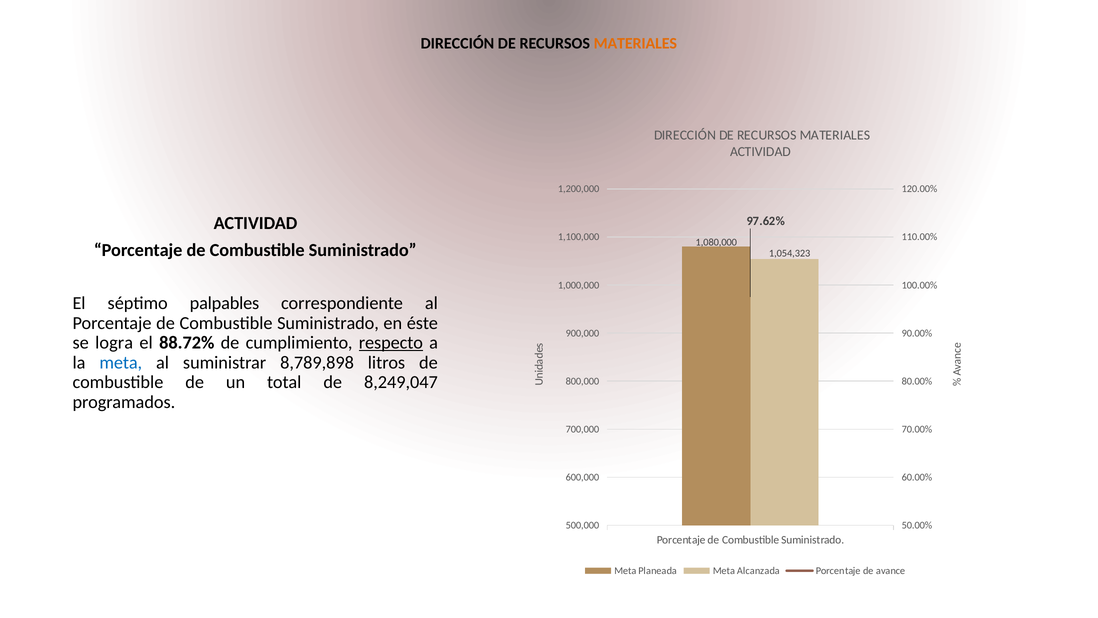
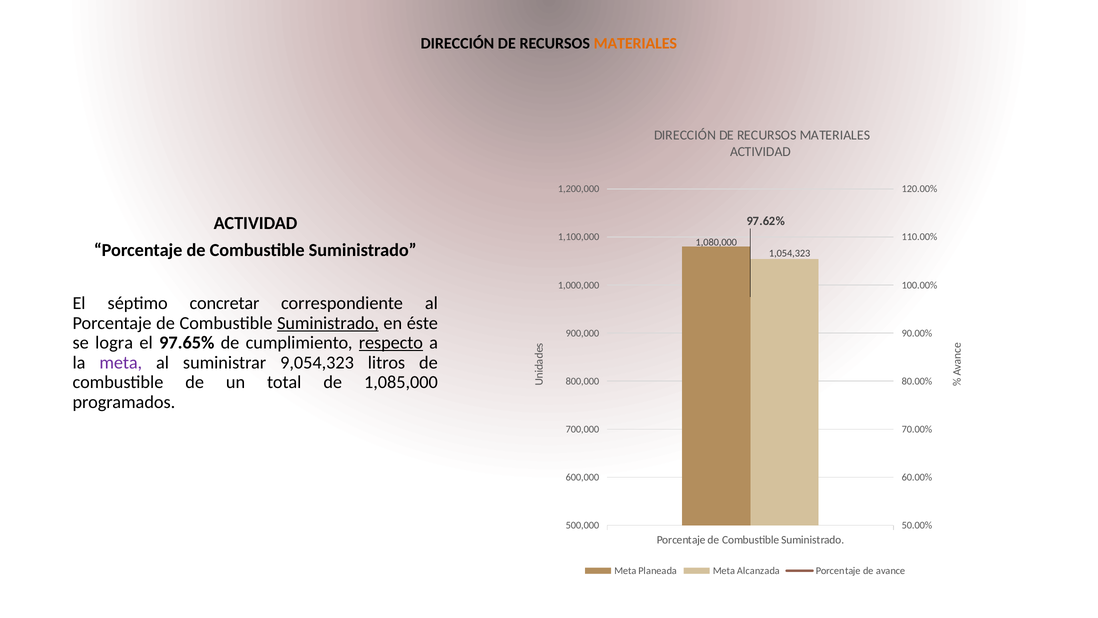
palpables: palpables -> concretar
Suministrado at (328, 323) underline: none -> present
88.72%: 88.72% -> 97.65%
meta at (121, 362) colour: blue -> purple
8,789,898: 8,789,898 -> 9,054,323
8,249,047: 8,249,047 -> 1,085,000
